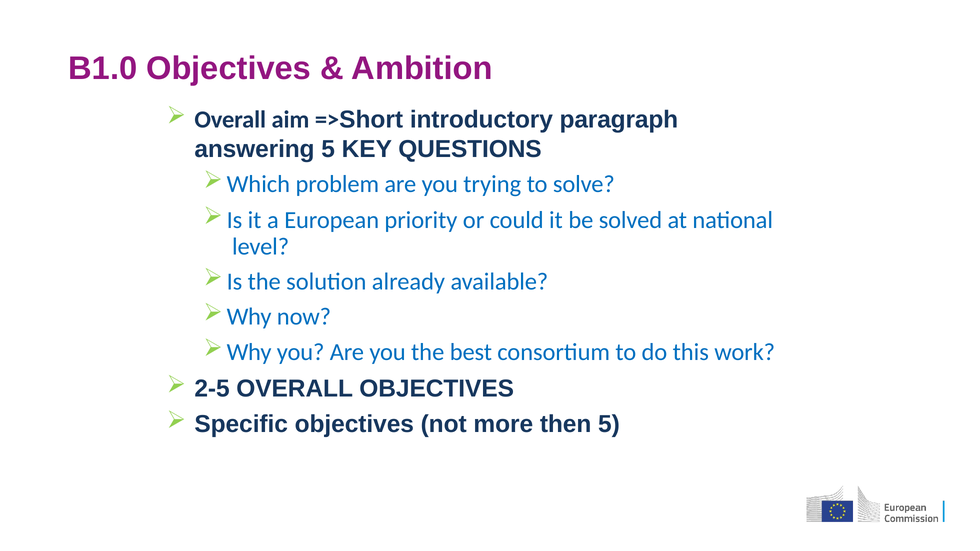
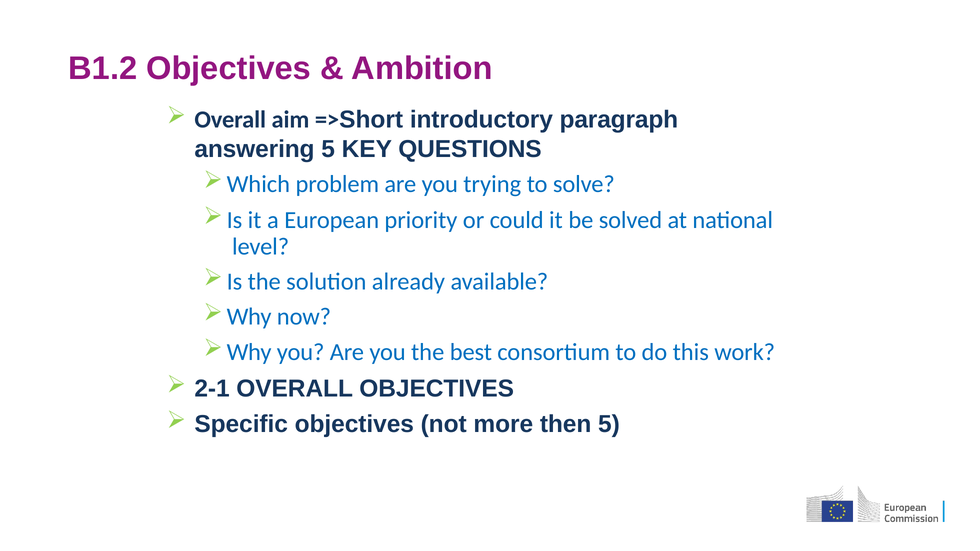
B1.0: B1.0 -> B1.2
2-5: 2-5 -> 2-1
